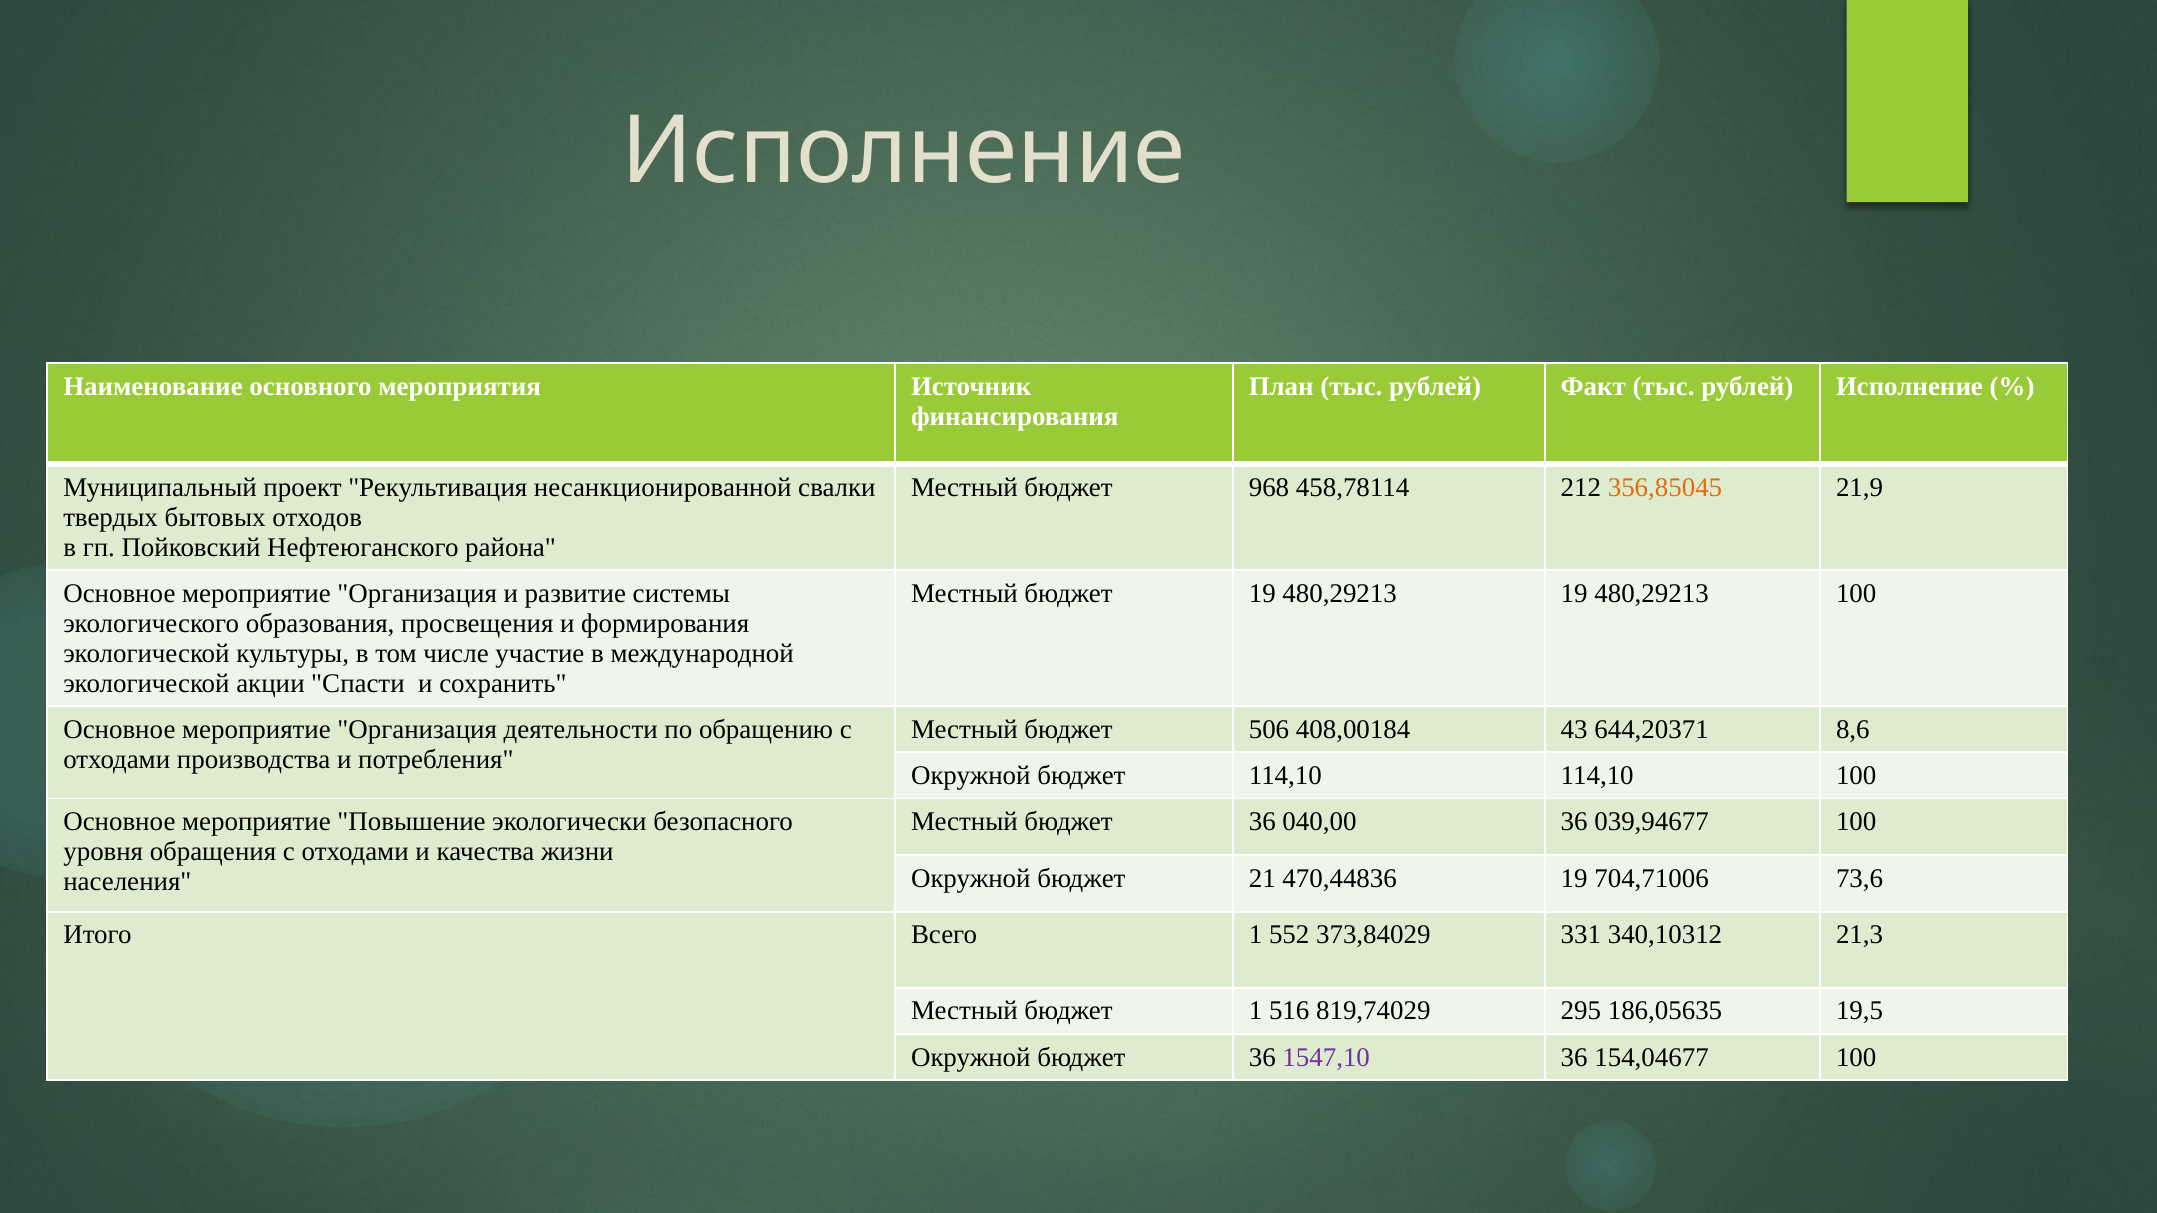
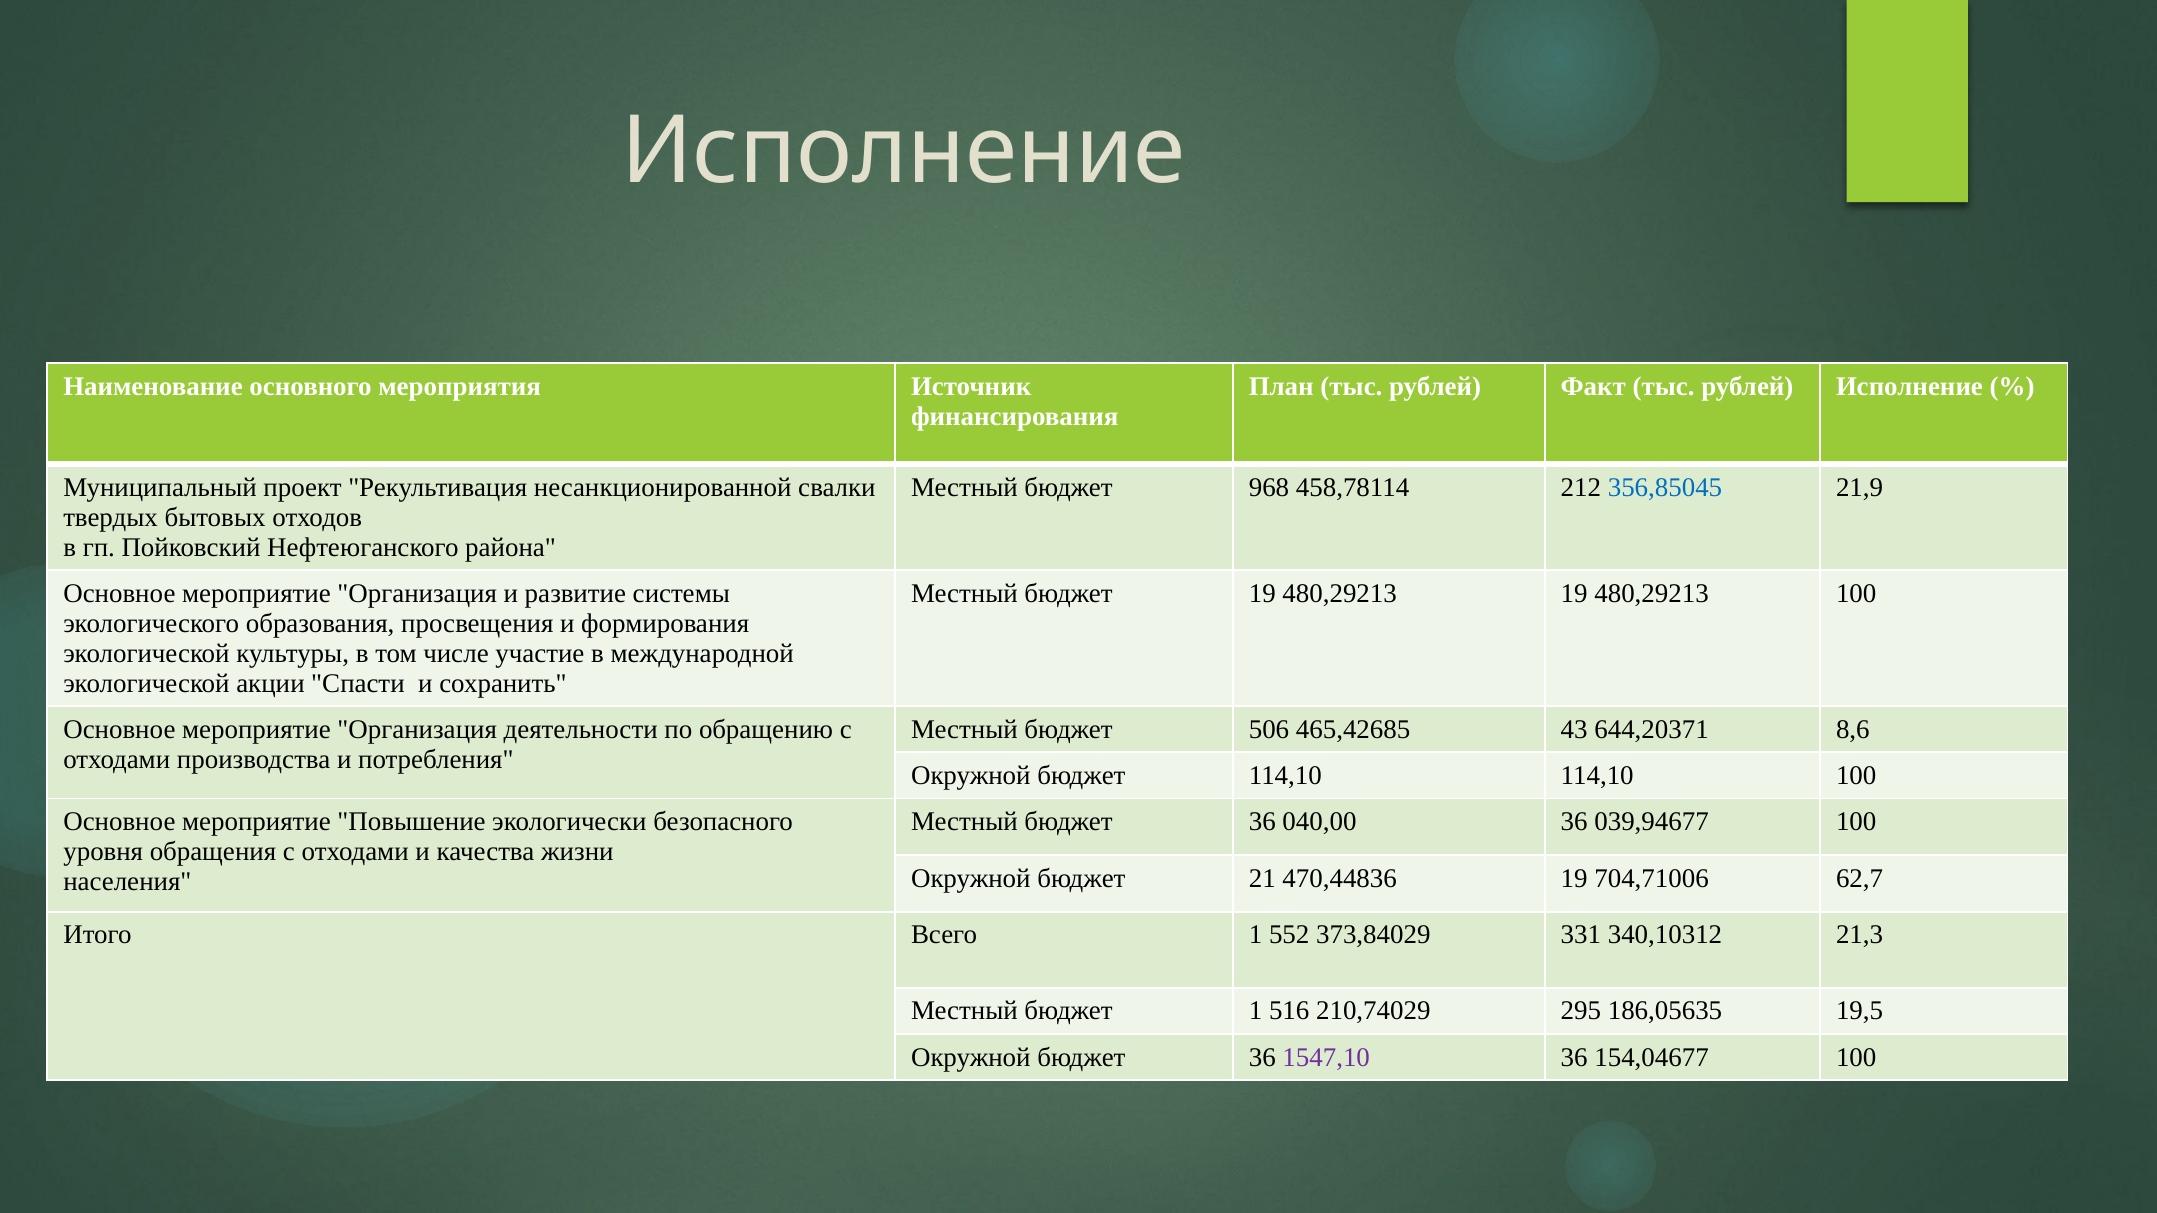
356,85045 colour: orange -> blue
408,00184: 408,00184 -> 465,42685
73,6: 73,6 -> 62,7
819,74029: 819,74029 -> 210,74029
